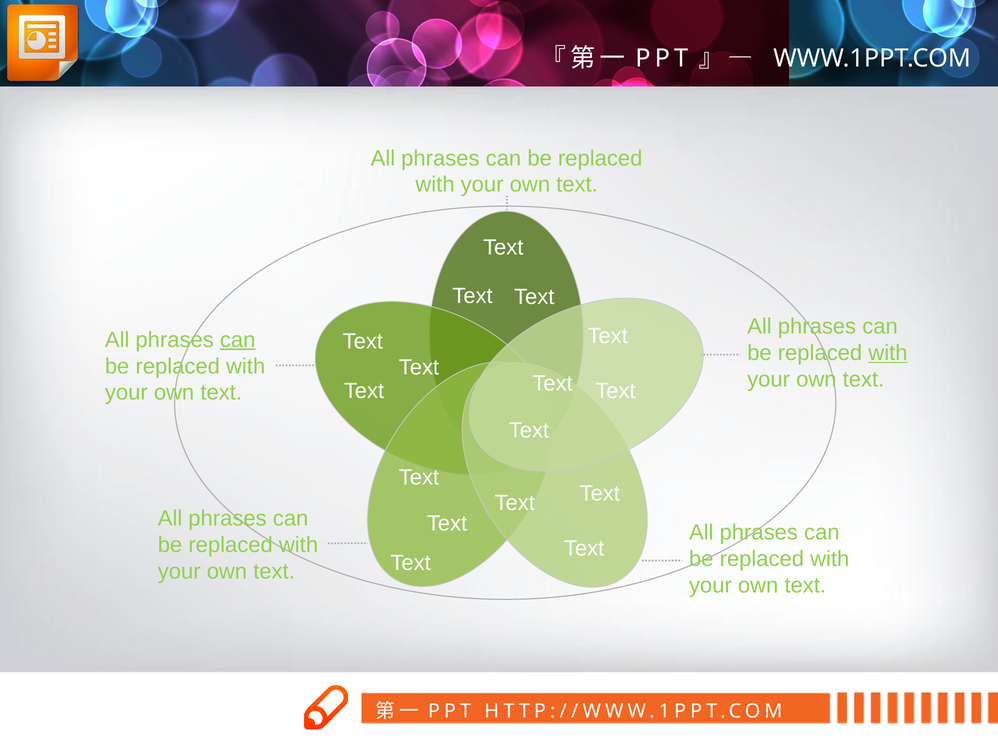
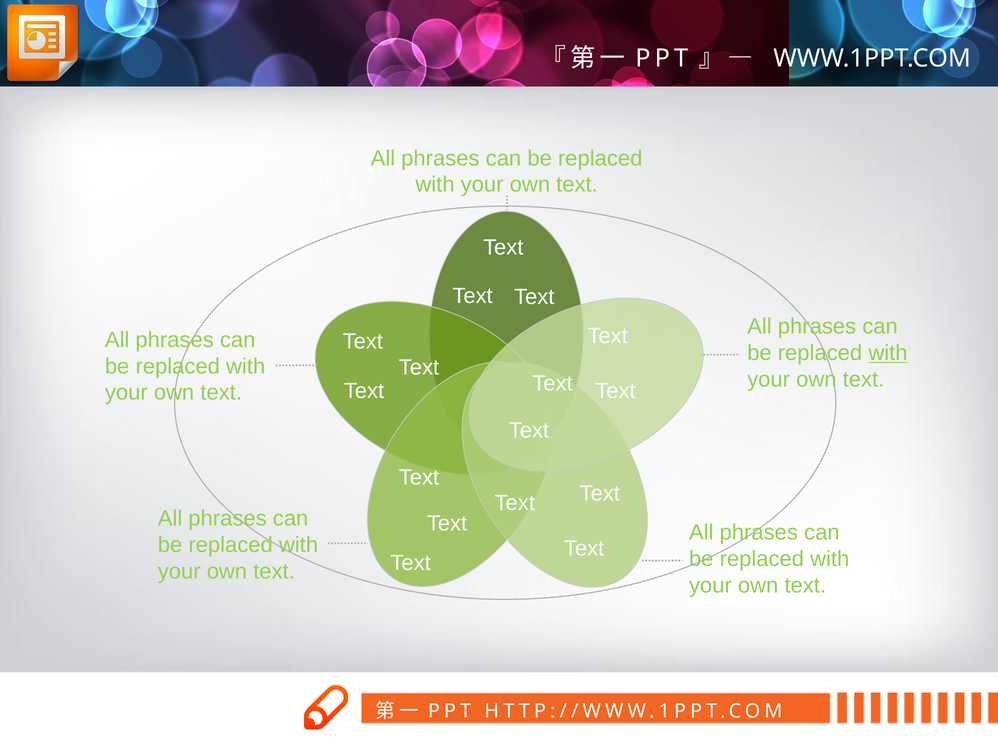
can at (238, 340) underline: present -> none
